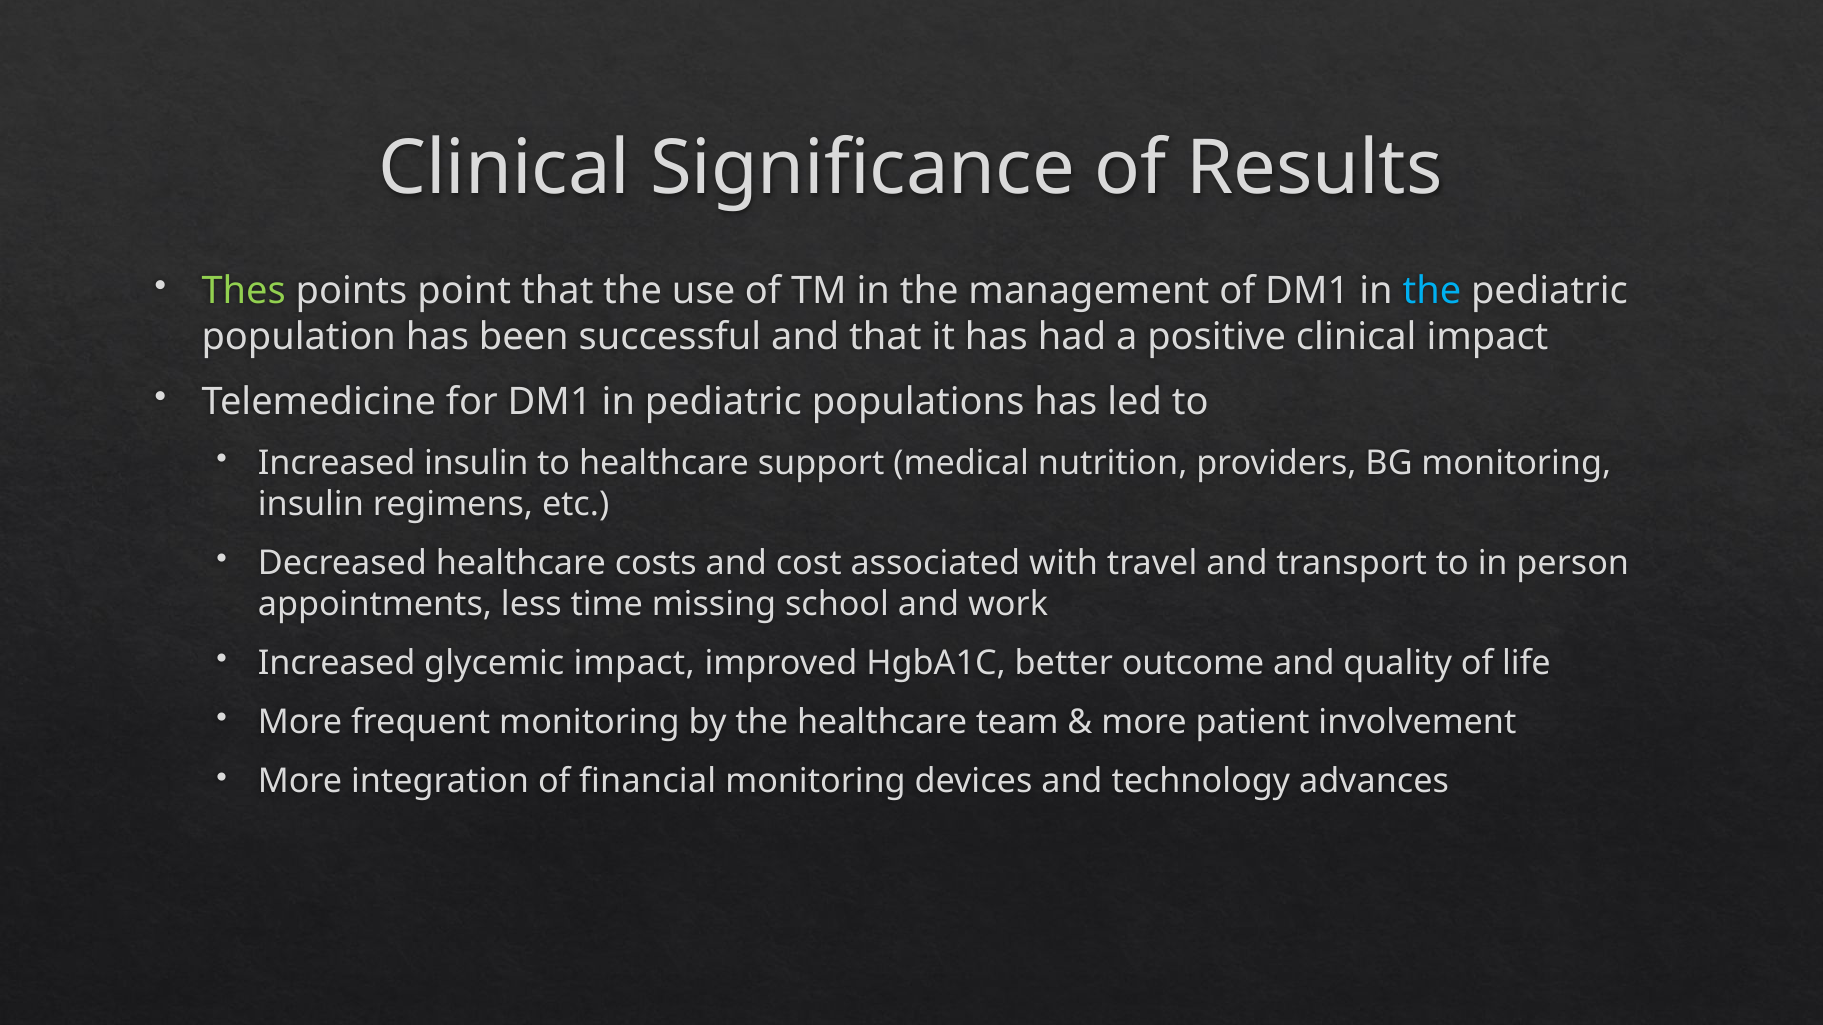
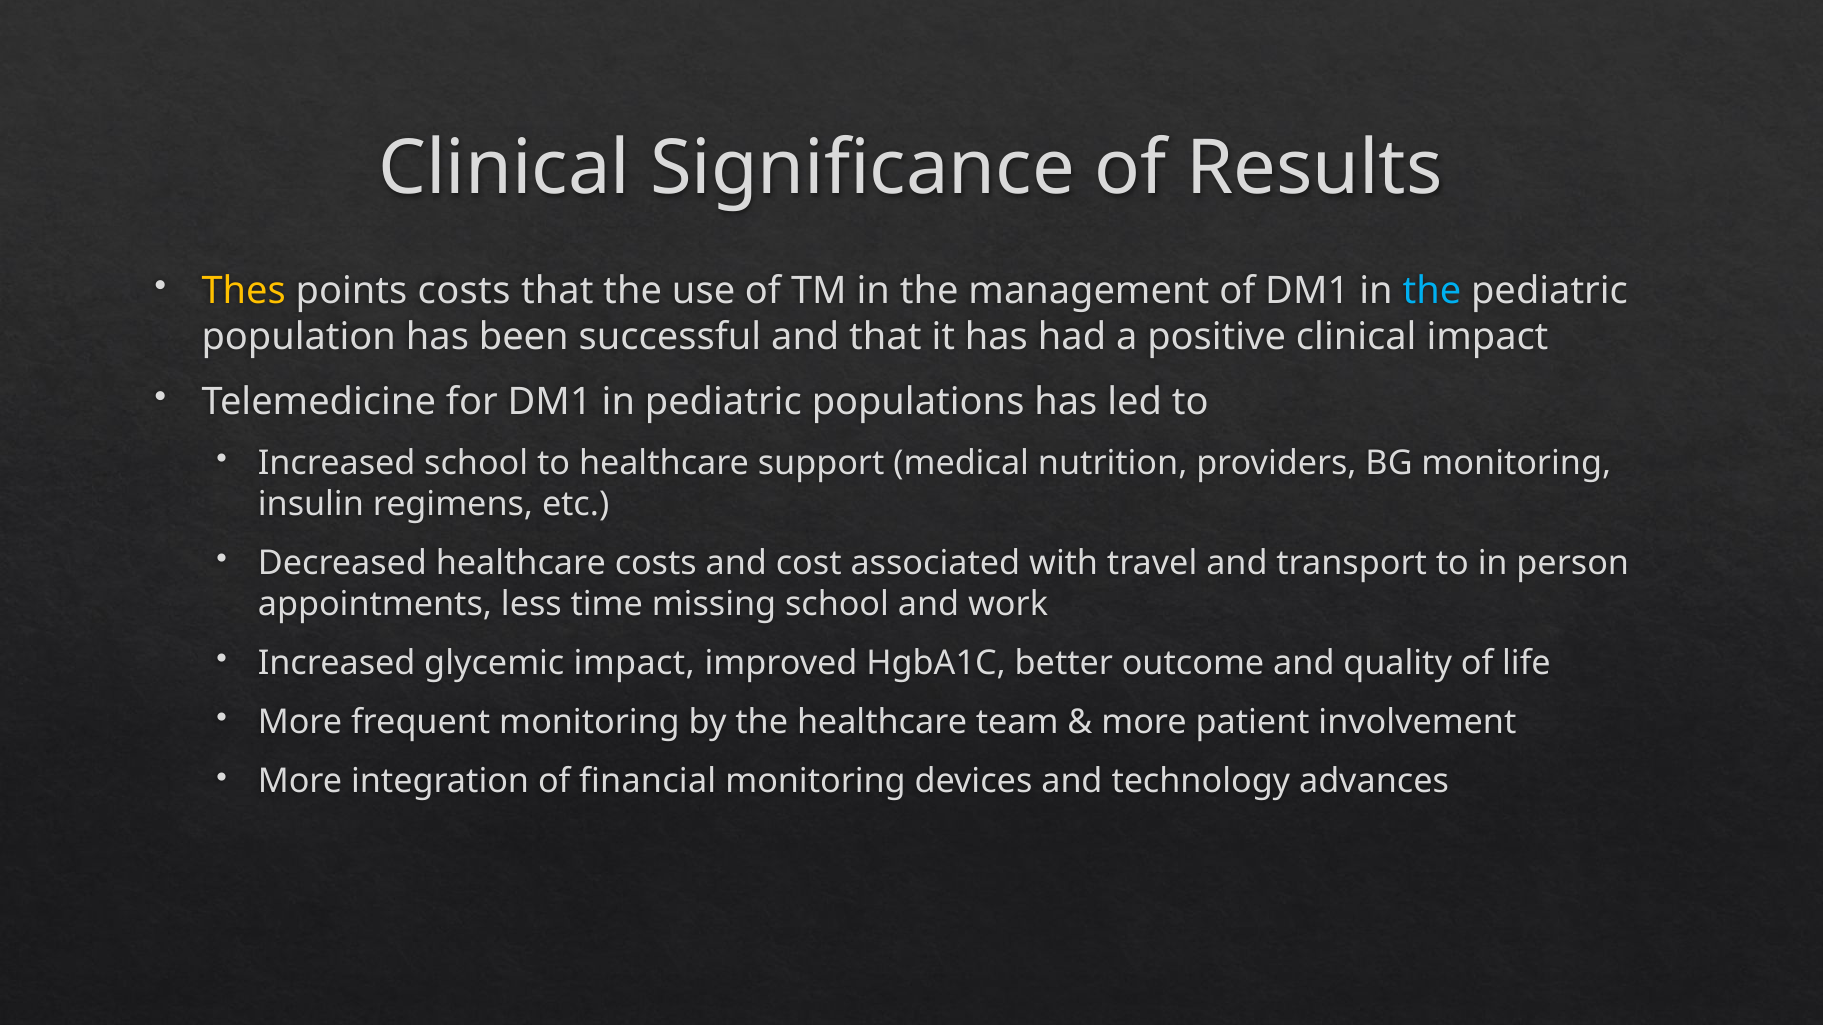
Thes colour: light green -> yellow
points point: point -> costs
Increased insulin: insulin -> school
